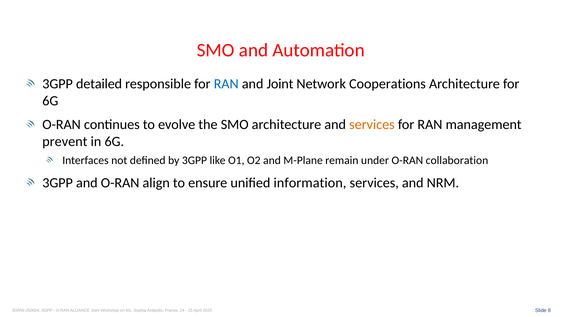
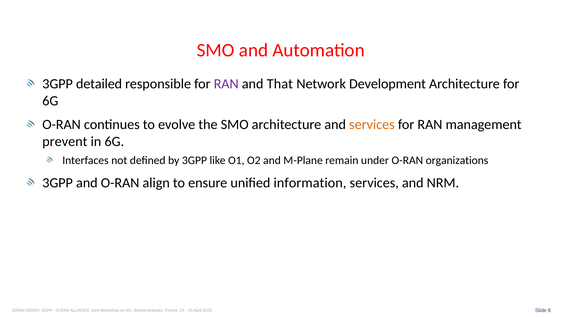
RAN at (226, 84) colour: blue -> purple
and Joint: Joint -> That
Cooperations: Cooperations -> Development
collaboration: collaboration -> organizations
